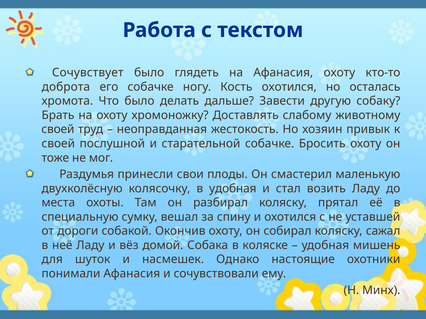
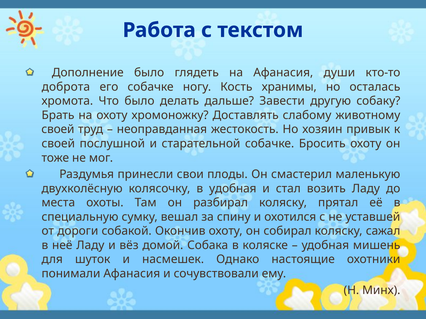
Сочувствует: Сочувствует -> Дополнение
Афанасия охоту: охоту -> души
Кость охотился: охотился -> хранимы
